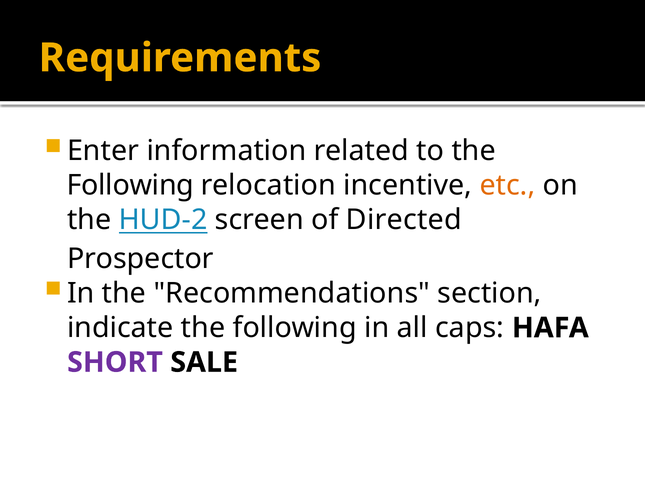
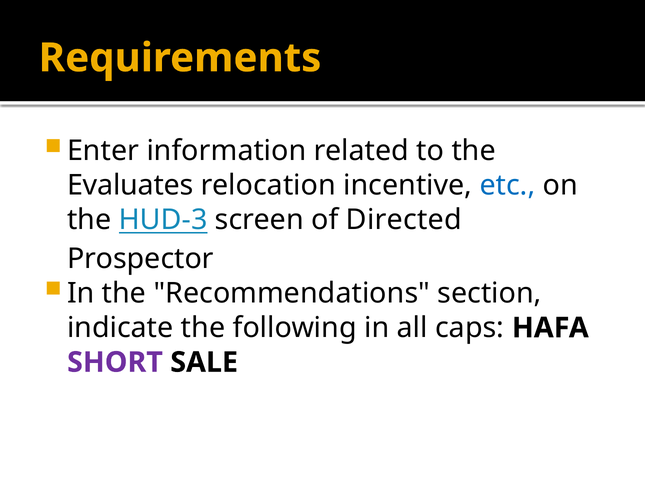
Following at (130, 185): Following -> Evaluates
etc colour: orange -> blue
HUD-2: HUD-2 -> HUD-3
